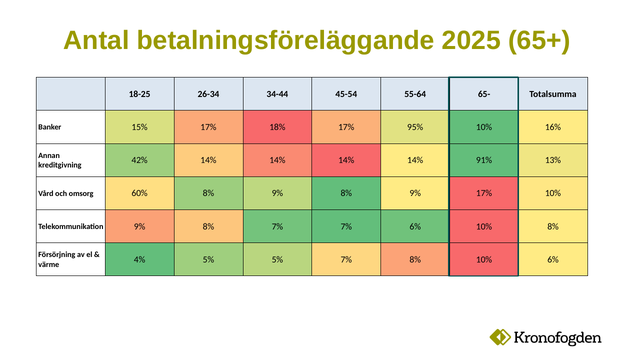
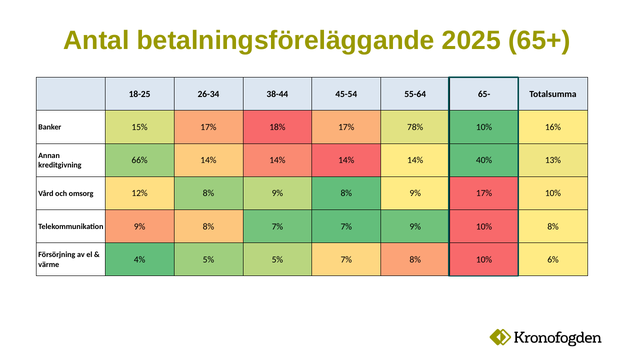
34-44: 34-44 -> 38-44
95%: 95% -> 78%
42%: 42% -> 66%
91%: 91% -> 40%
60%: 60% -> 12%
7% 6%: 6% -> 9%
